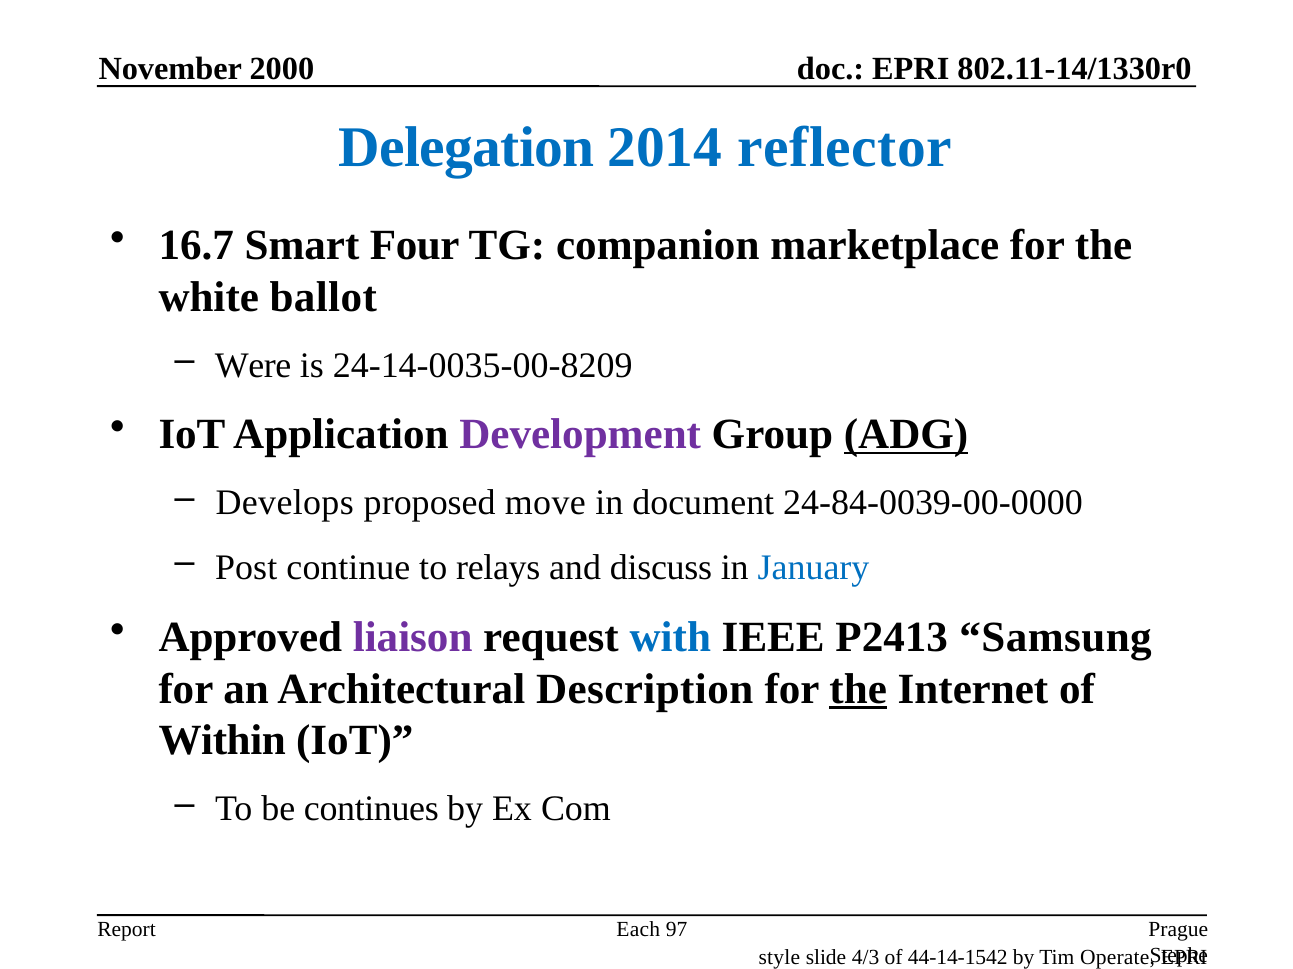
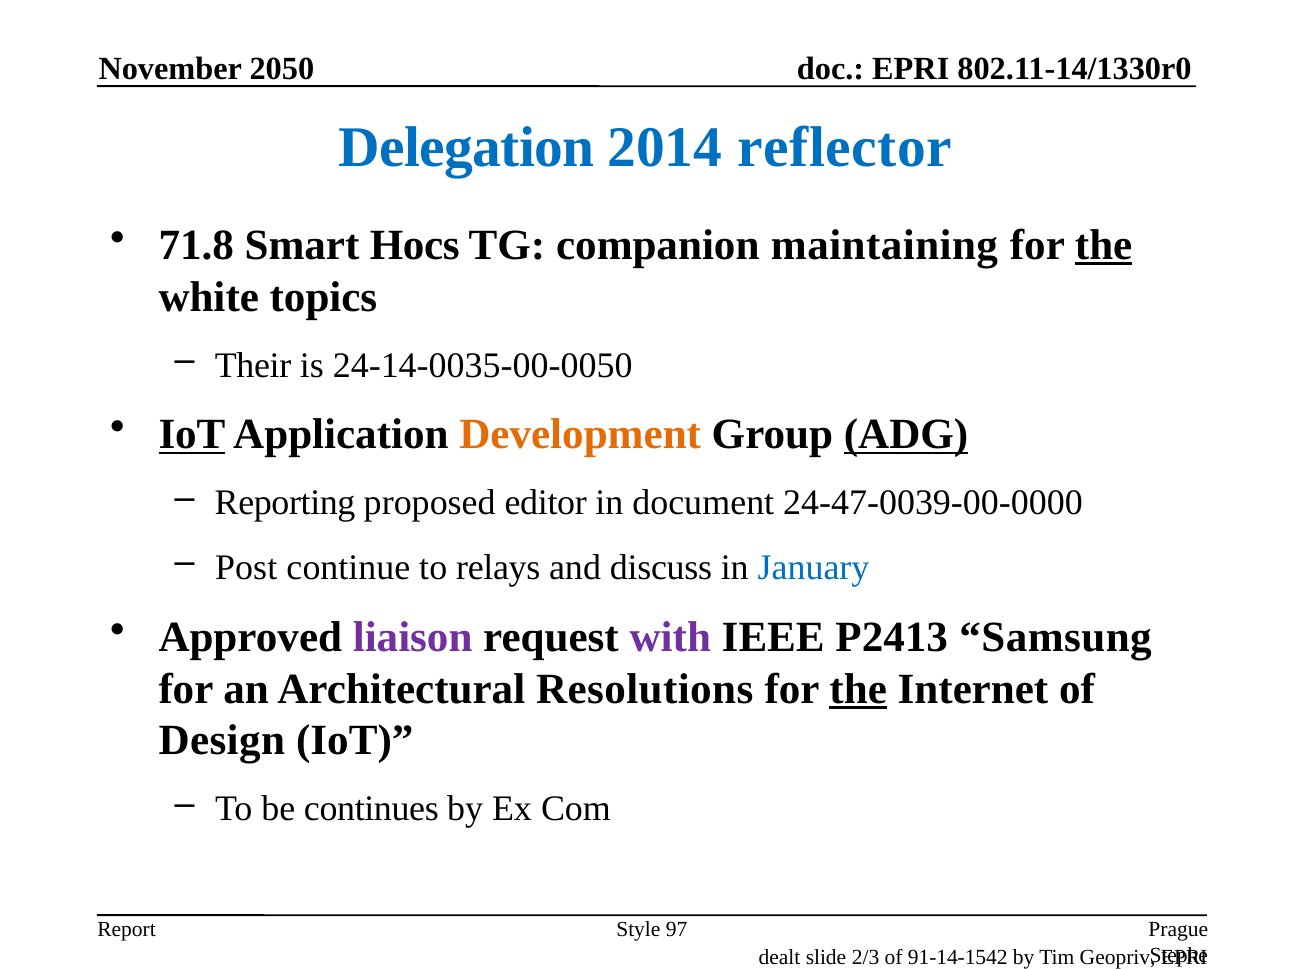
2000: 2000 -> 2050
16.7: 16.7 -> 71.8
Four: Four -> Hocs
marketplace: marketplace -> maintaining
the at (1104, 245) underline: none -> present
ballot: ballot -> topics
Were: Were -> Their
24-14-0035-00-8209: 24-14-0035-00-8209 -> 24-14-0035-00-0050
IoT at (192, 435) underline: none -> present
Development colour: purple -> orange
Develops: Develops -> Reporting
move: move -> editor
24-84-0039-00-0000: 24-84-0039-00-0000 -> 24-47-0039-00-0000
with colour: blue -> purple
Description: Description -> Resolutions
Within: Within -> Design
Each: Each -> Style
style: style -> dealt
4/3: 4/3 -> 2/3
44-14-1542: 44-14-1542 -> 91-14-1542
Operate: Operate -> Geopriv
